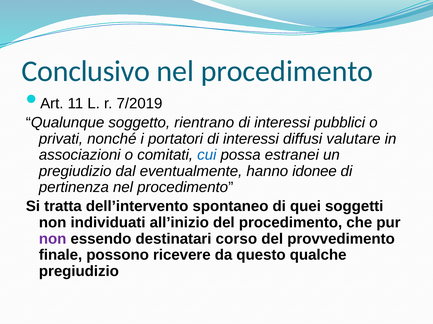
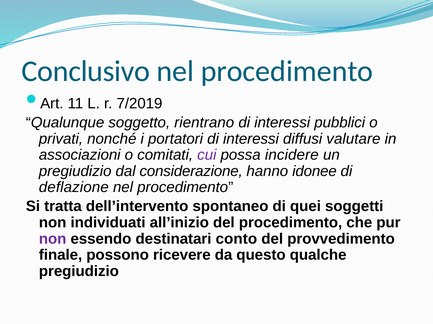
cui colour: blue -> purple
estranei: estranei -> incidere
eventualmente: eventualmente -> considerazione
pertinenza: pertinenza -> deflazione
corso: corso -> conto
